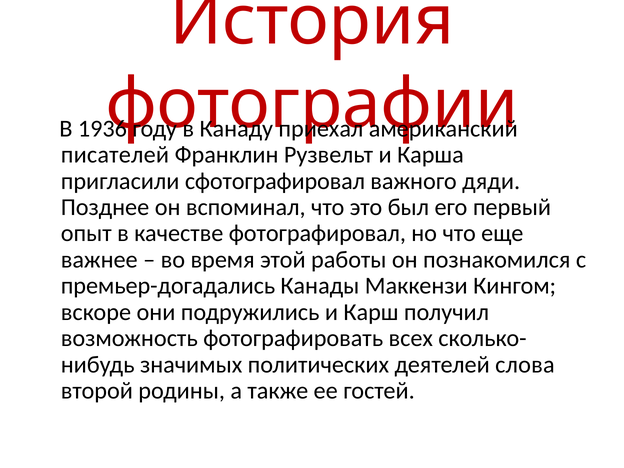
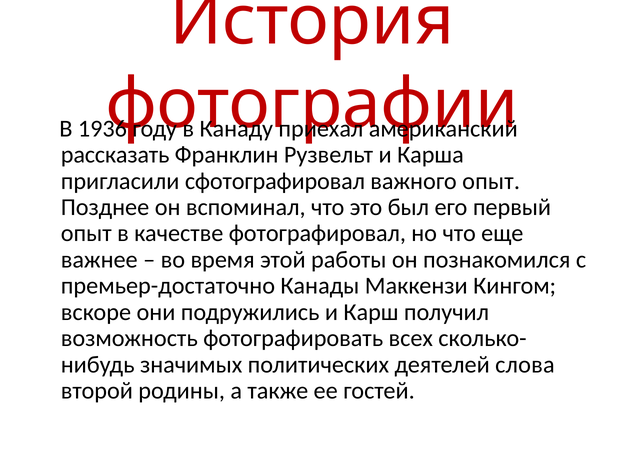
писателей: писателей -> рассказать
важного дяди: дяди -> опыт
премьер-догадались: премьер-догадались -> премьер-достаточно
